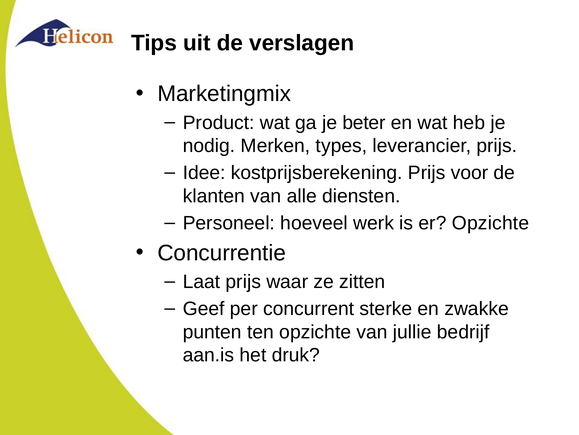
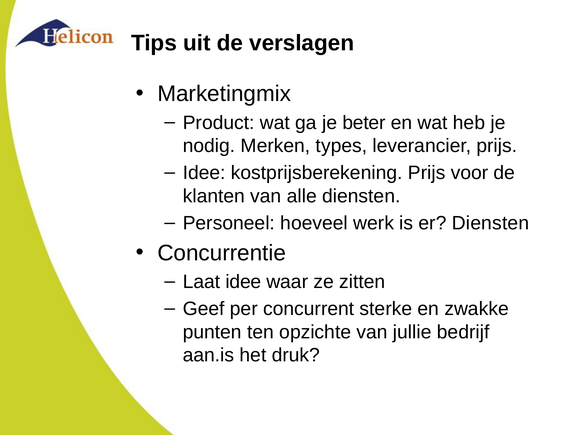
er Opzichte: Opzichte -> Diensten
Laat prijs: prijs -> idee
